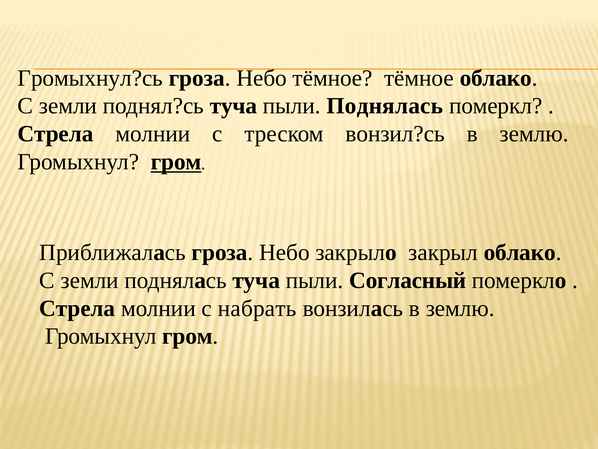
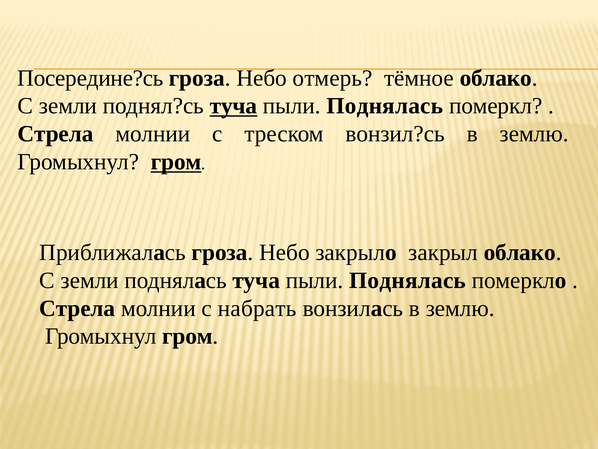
Громыхнул?сь: Громыхнул?сь -> Посередине?сь
Небо тёмное: тёмное -> отмерь
туча at (234, 106) underline: none -> present
поднялась туча пыли Согласный: Согласный -> Поднялась
